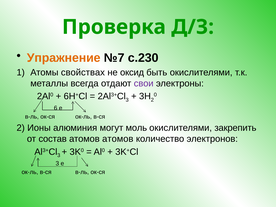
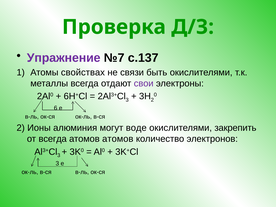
Упражнение colour: orange -> purple
с.230: с.230 -> с.137
оксид: оксид -> связи
моль: моль -> воде
от состав: состав -> всегда
